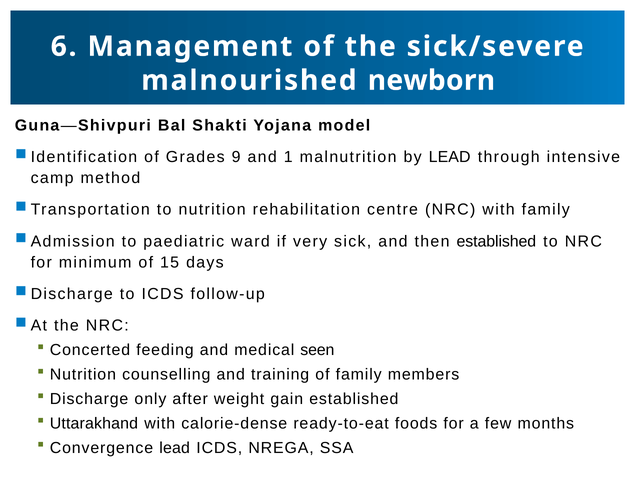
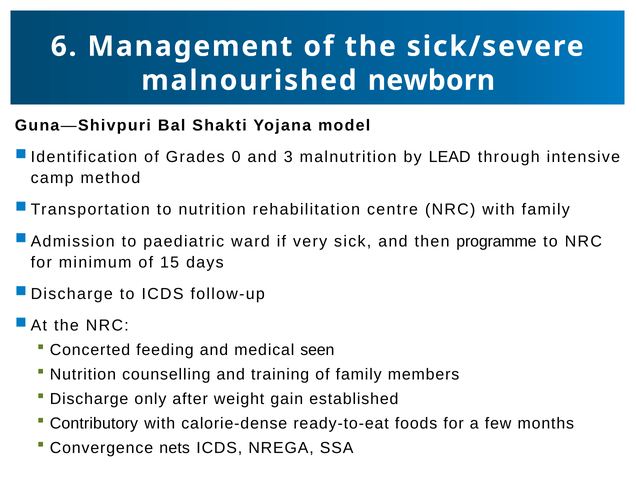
9: 9 -> 0
1: 1 -> 3
then established: established -> programme
Uttarakhand: Uttarakhand -> Contributory
Convergence lead: lead -> nets
